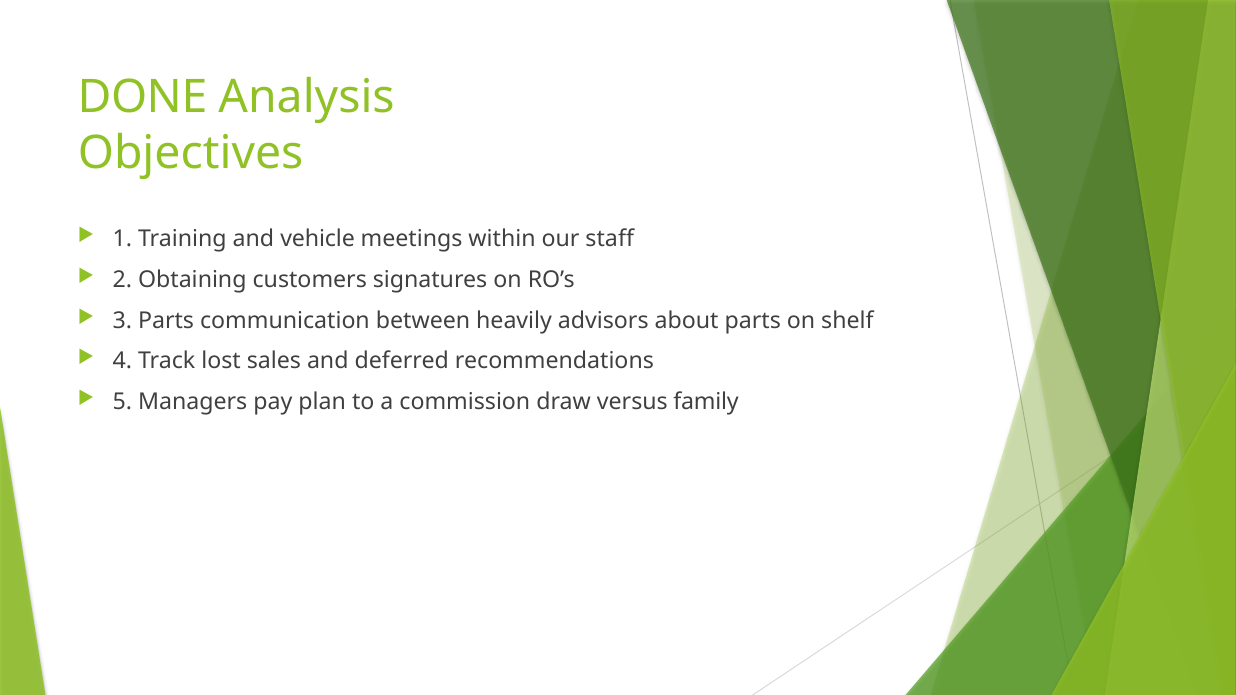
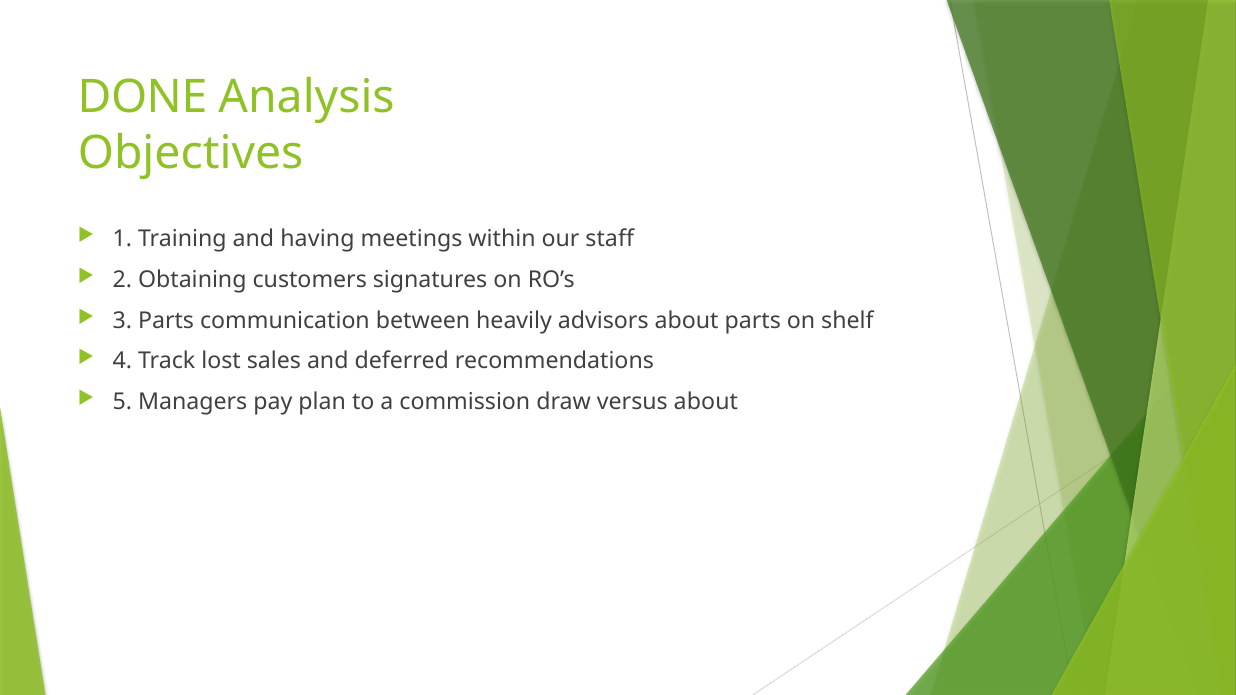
vehicle: vehicle -> having
versus family: family -> about
